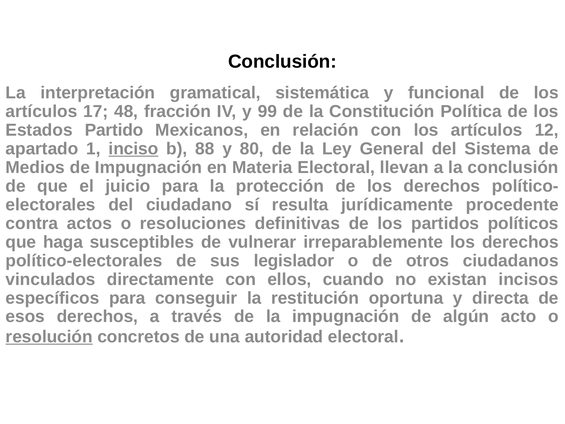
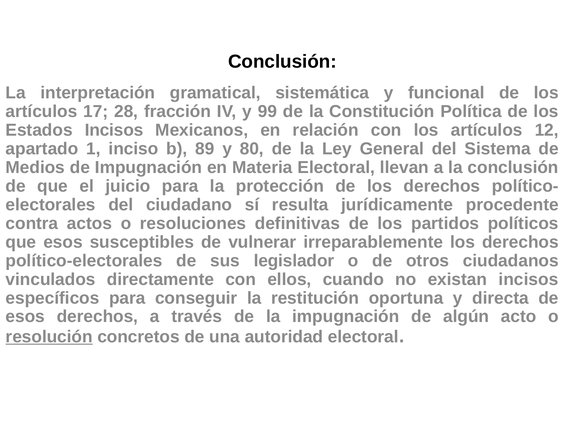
48: 48 -> 28
Estados Partido: Partido -> Incisos
inciso underline: present -> none
88: 88 -> 89
que haga: haga -> esos
